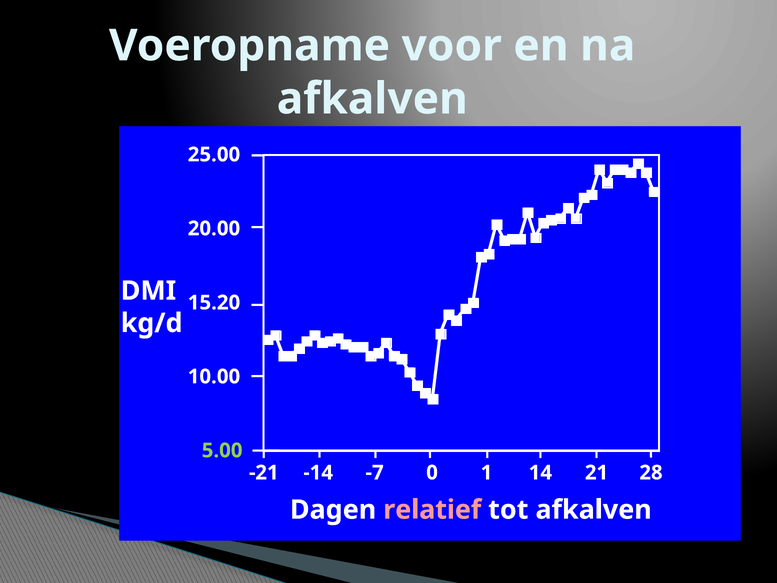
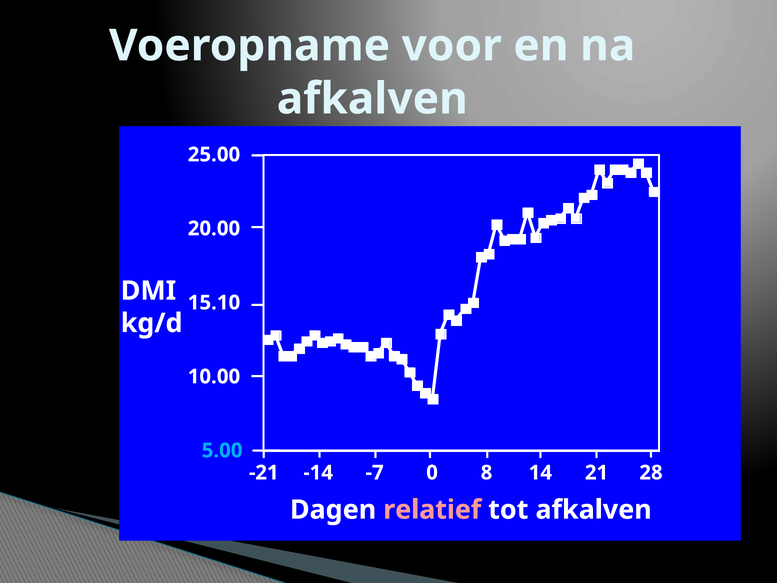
15.20: 15.20 -> 15.10
5.00 colour: light green -> light blue
1: 1 -> 8
